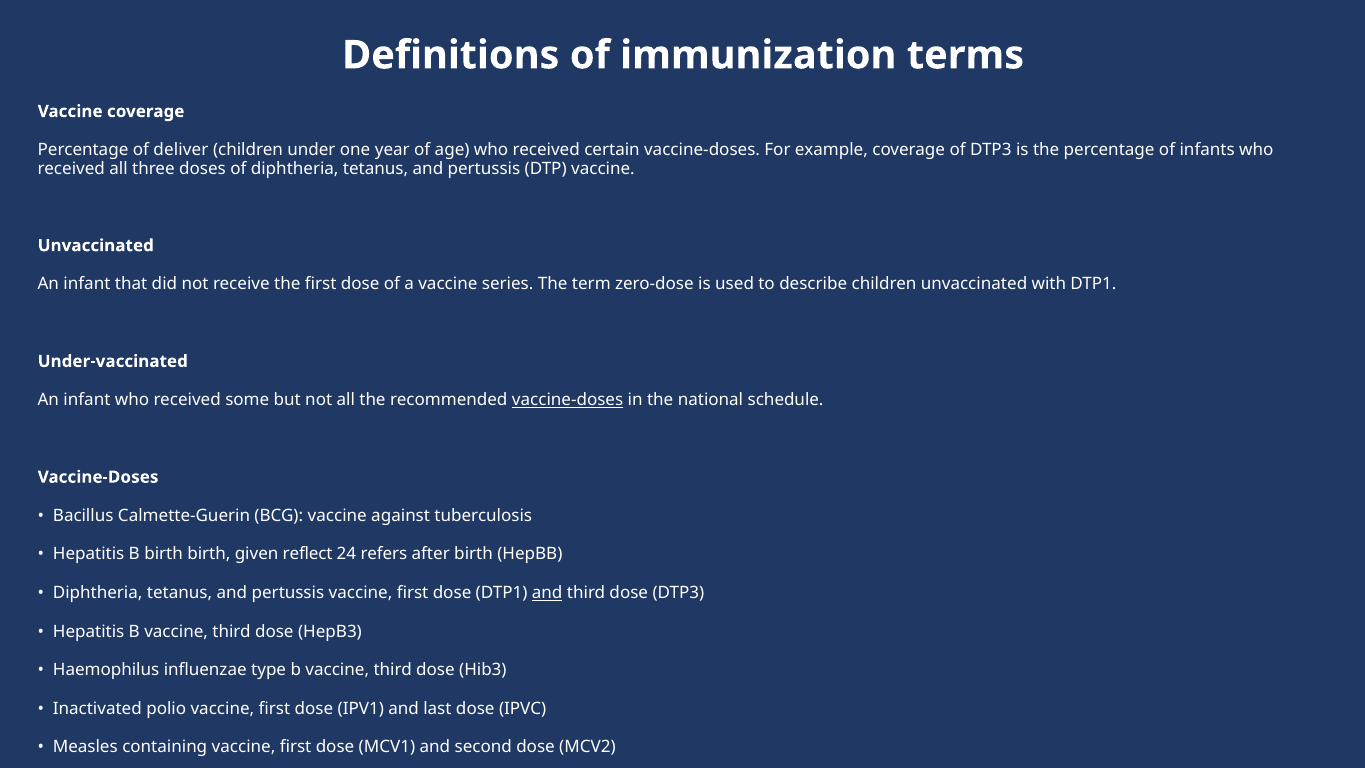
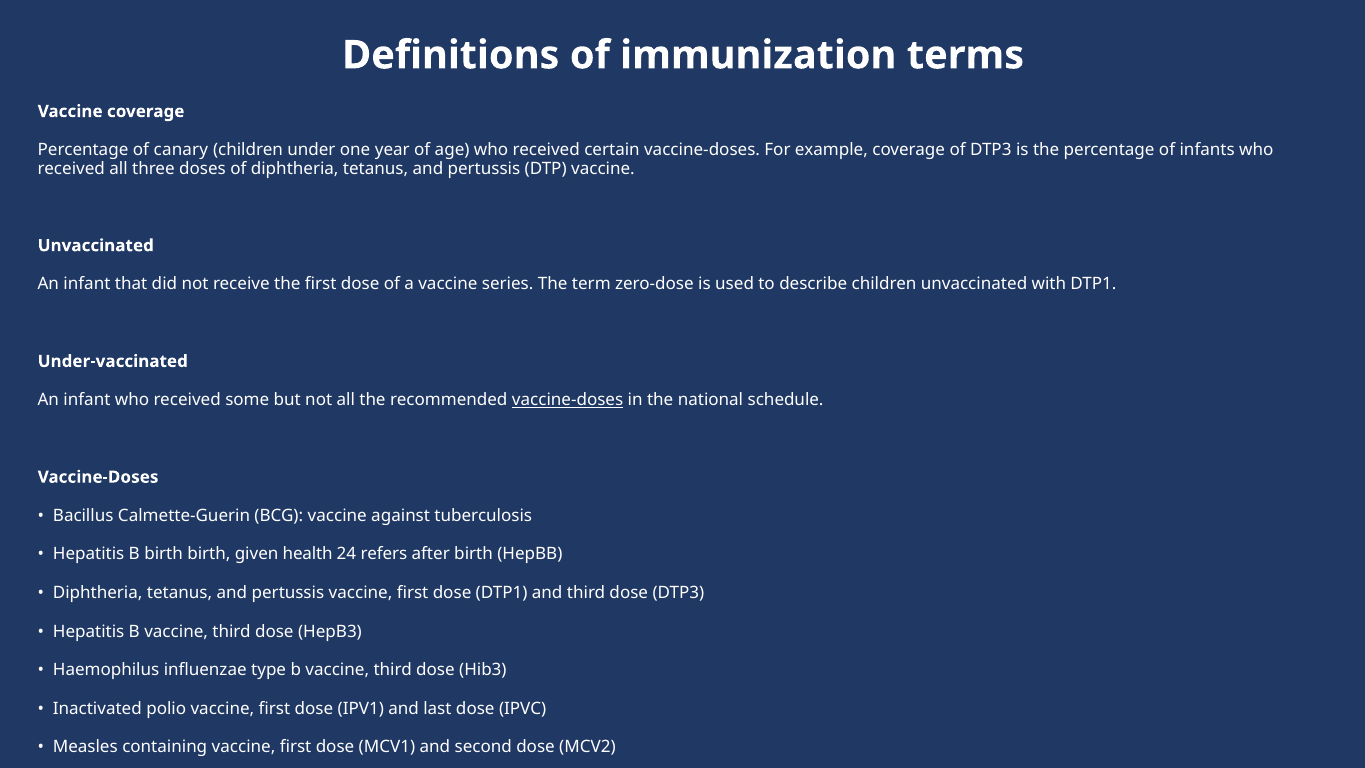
deliver: deliver -> canary
given reflect: reflect -> health
and at (547, 593) underline: present -> none
